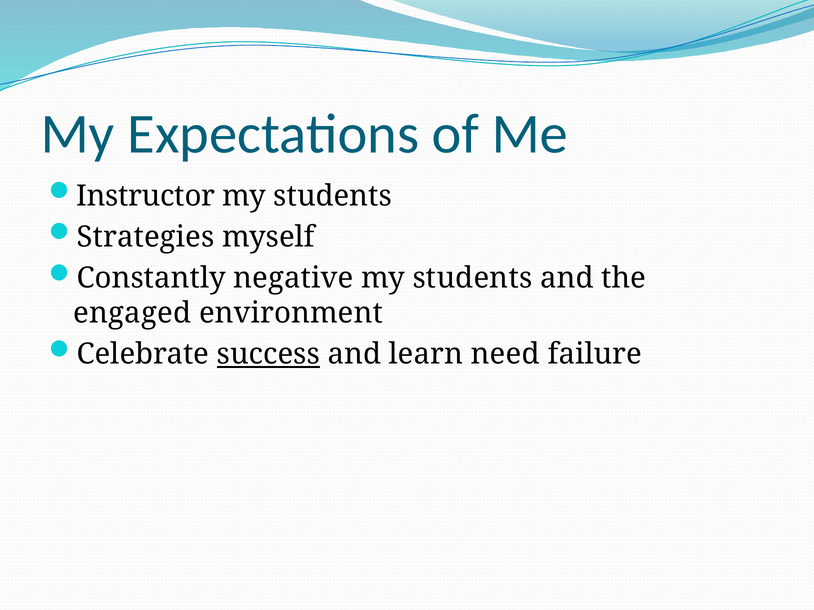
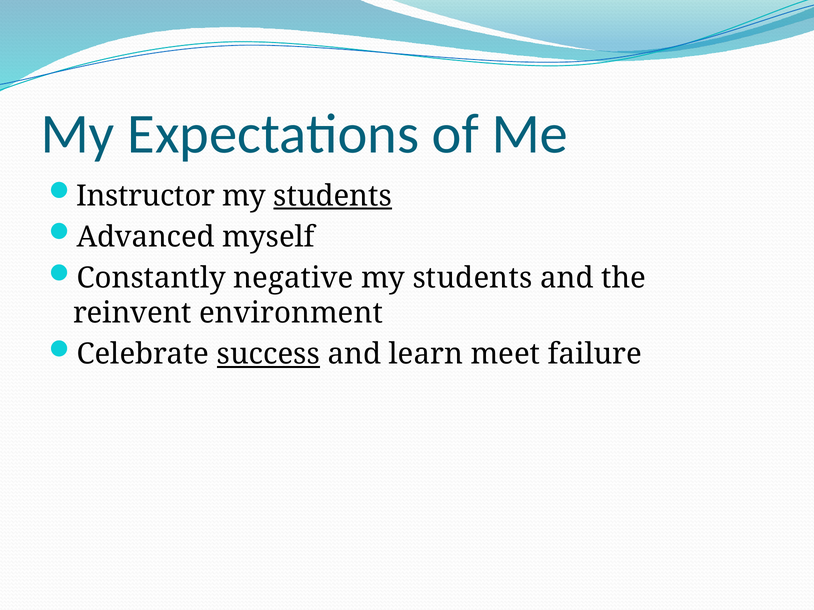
students at (333, 196) underline: none -> present
Strategies: Strategies -> Advanced
engaged: engaged -> reinvent
need: need -> meet
